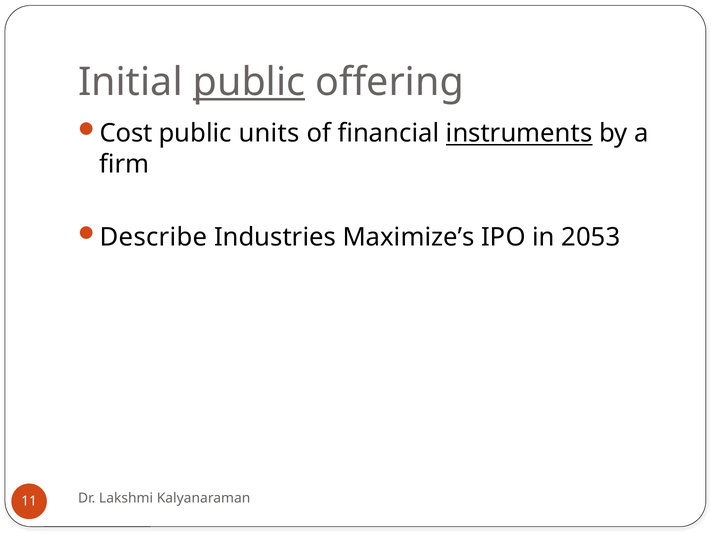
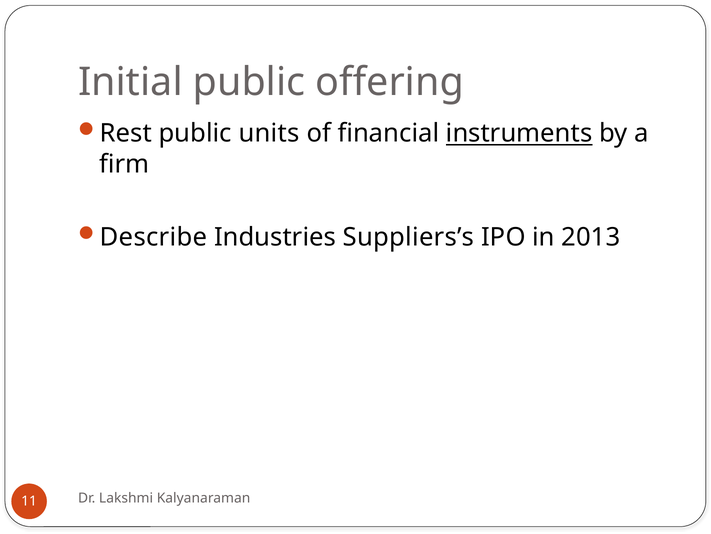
public at (249, 82) underline: present -> none
Cost: Cost -> Rest
Maximize’s: Maximize’s -> Suppliers’s
2053: 2053 -> 2013
